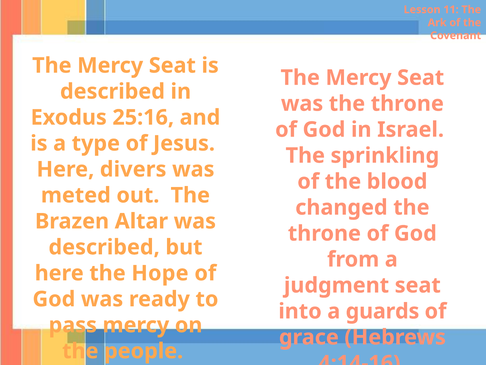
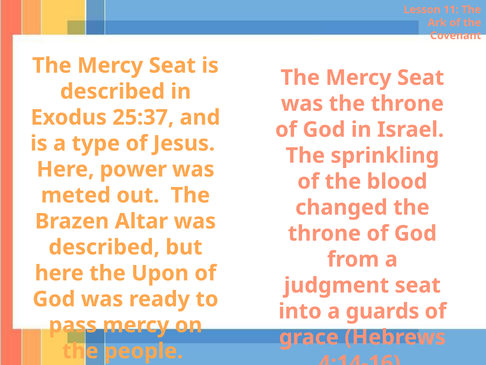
25:16: 25:16 -> 25:37
divers: divers -> power
Hope: Hope -> Upon
